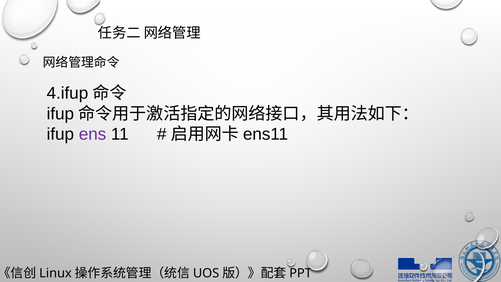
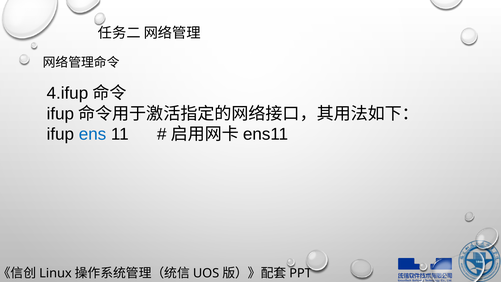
ens colour: purple -> blue
